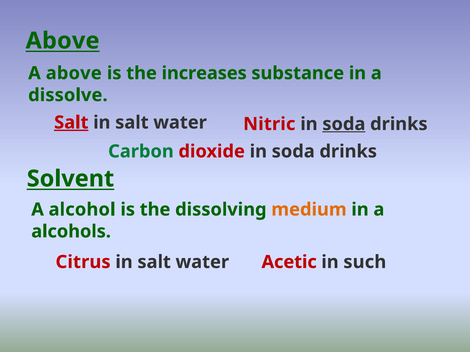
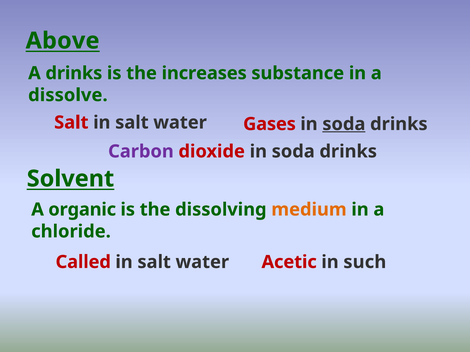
A above: above -> drinks
Salt at (71, 123) underline: present -> none
Nitric: Nitric -> Gases
Carbon colour: green -> purple
alcohol: alcohol -> organic
alcohols: alcohols -> chloride
Citrus: Citrus -> Called
